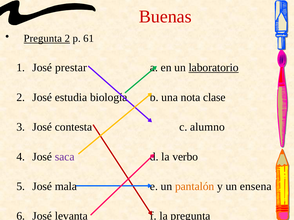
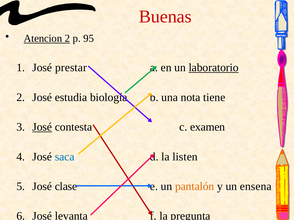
Pregunta at (43, 38): Pregunta -> Atencion
61: 61 -> 95
clase: clase -> tiene
José at (42, 127) underline: none -> present
alumno: alumno -> examen
saca colour: purple -> blue
verbo: verbo -> listen
mala: mala -> clase
